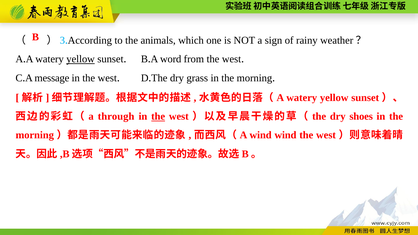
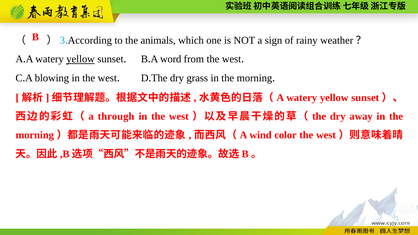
message: message -> blowing
the at (158, 116) underline: present -> none
shoes: shoes -> away
wind wind: wind -> color
